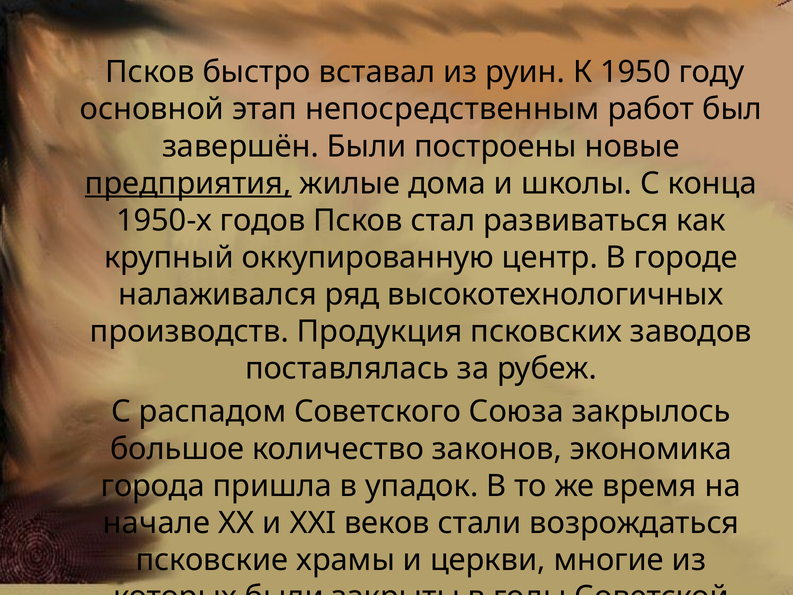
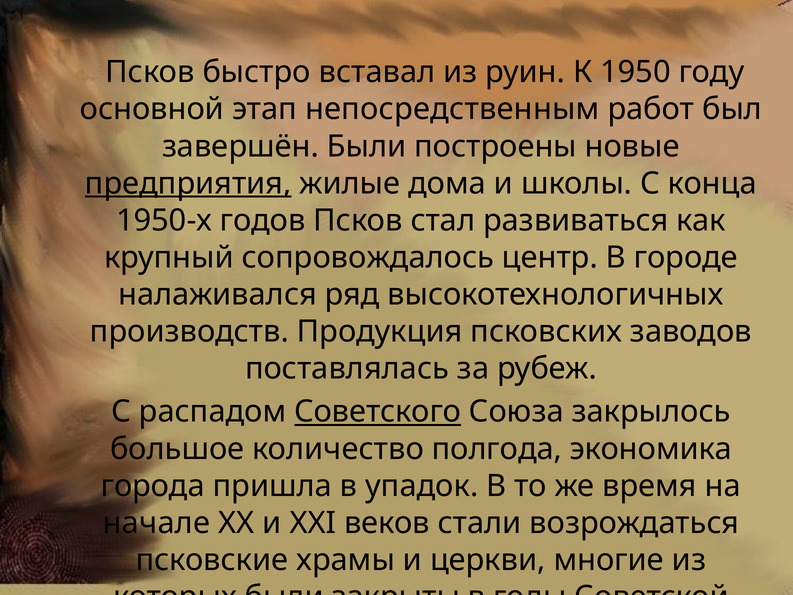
оккупированную: оккупированную -> сопровождалось
Советского underline: none -> present
законов: законов -> полгода
